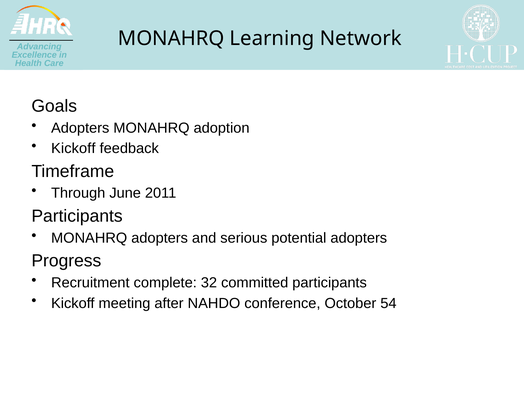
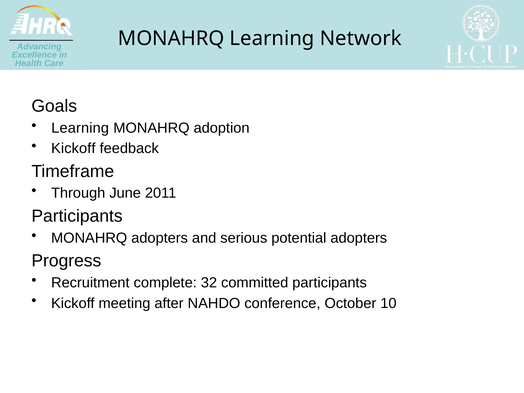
Adopters at (80, 128): Adopters -> Learning
54: 54 -> 10
